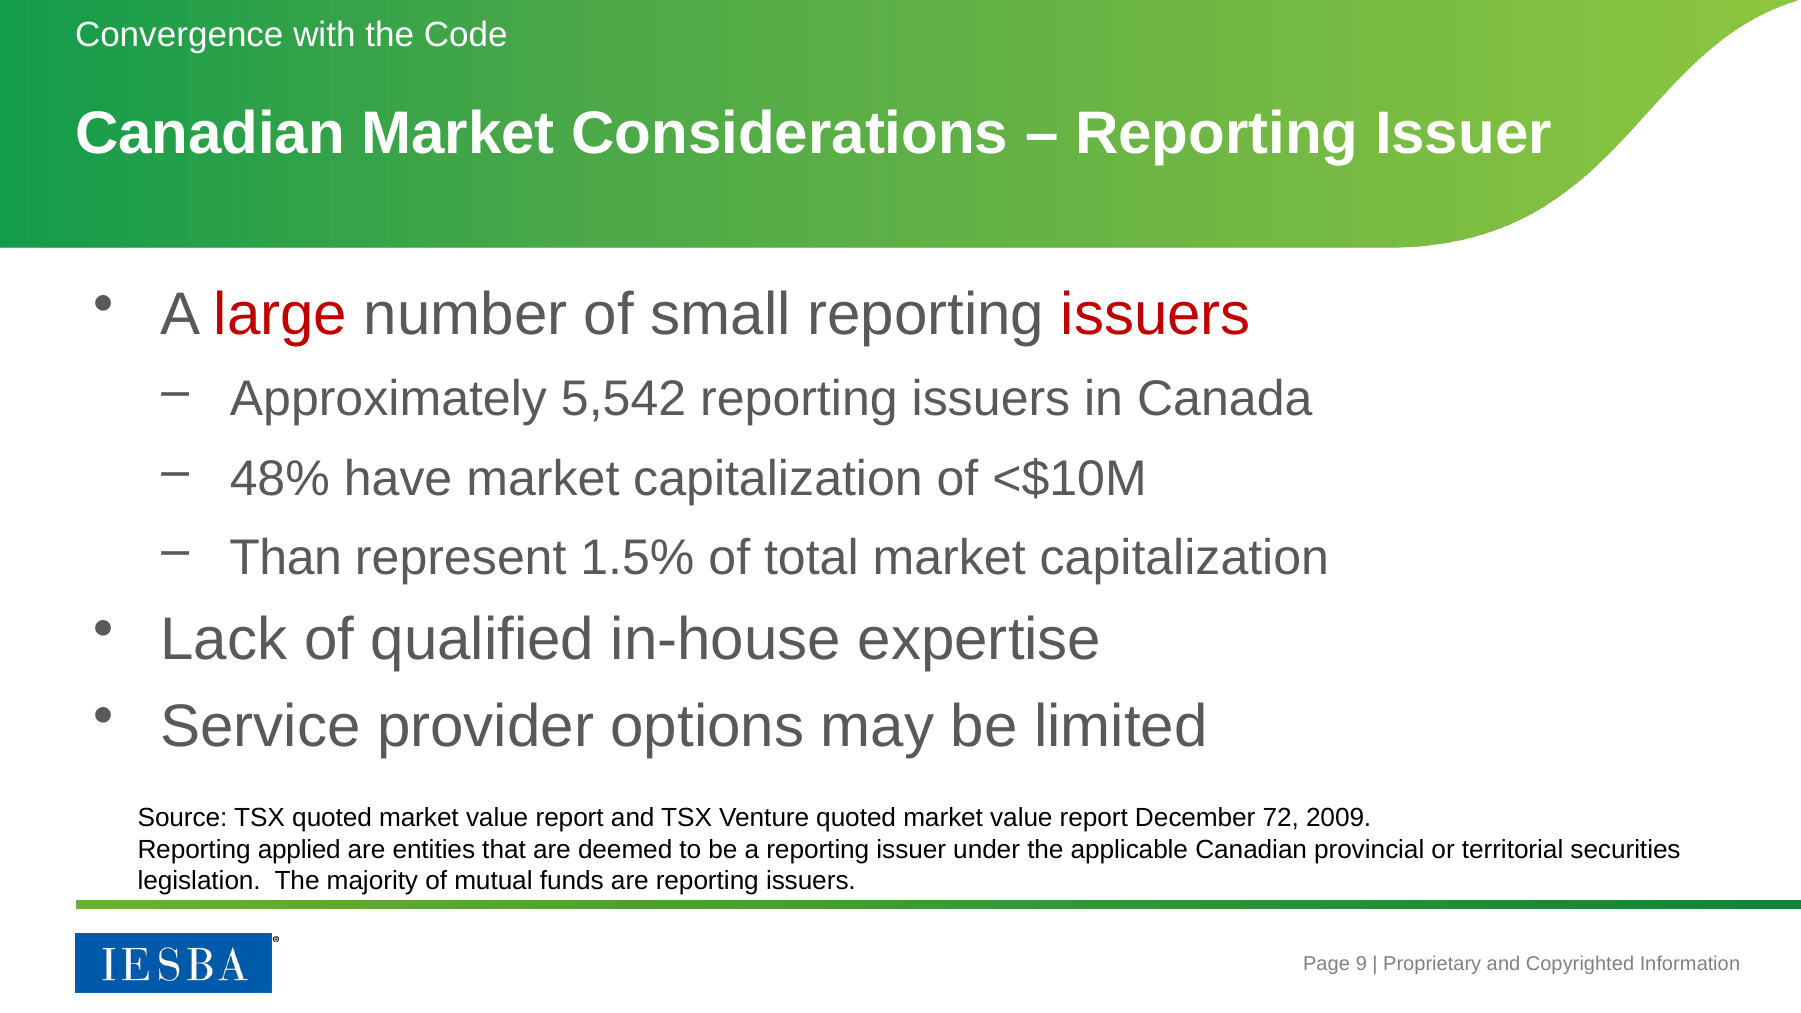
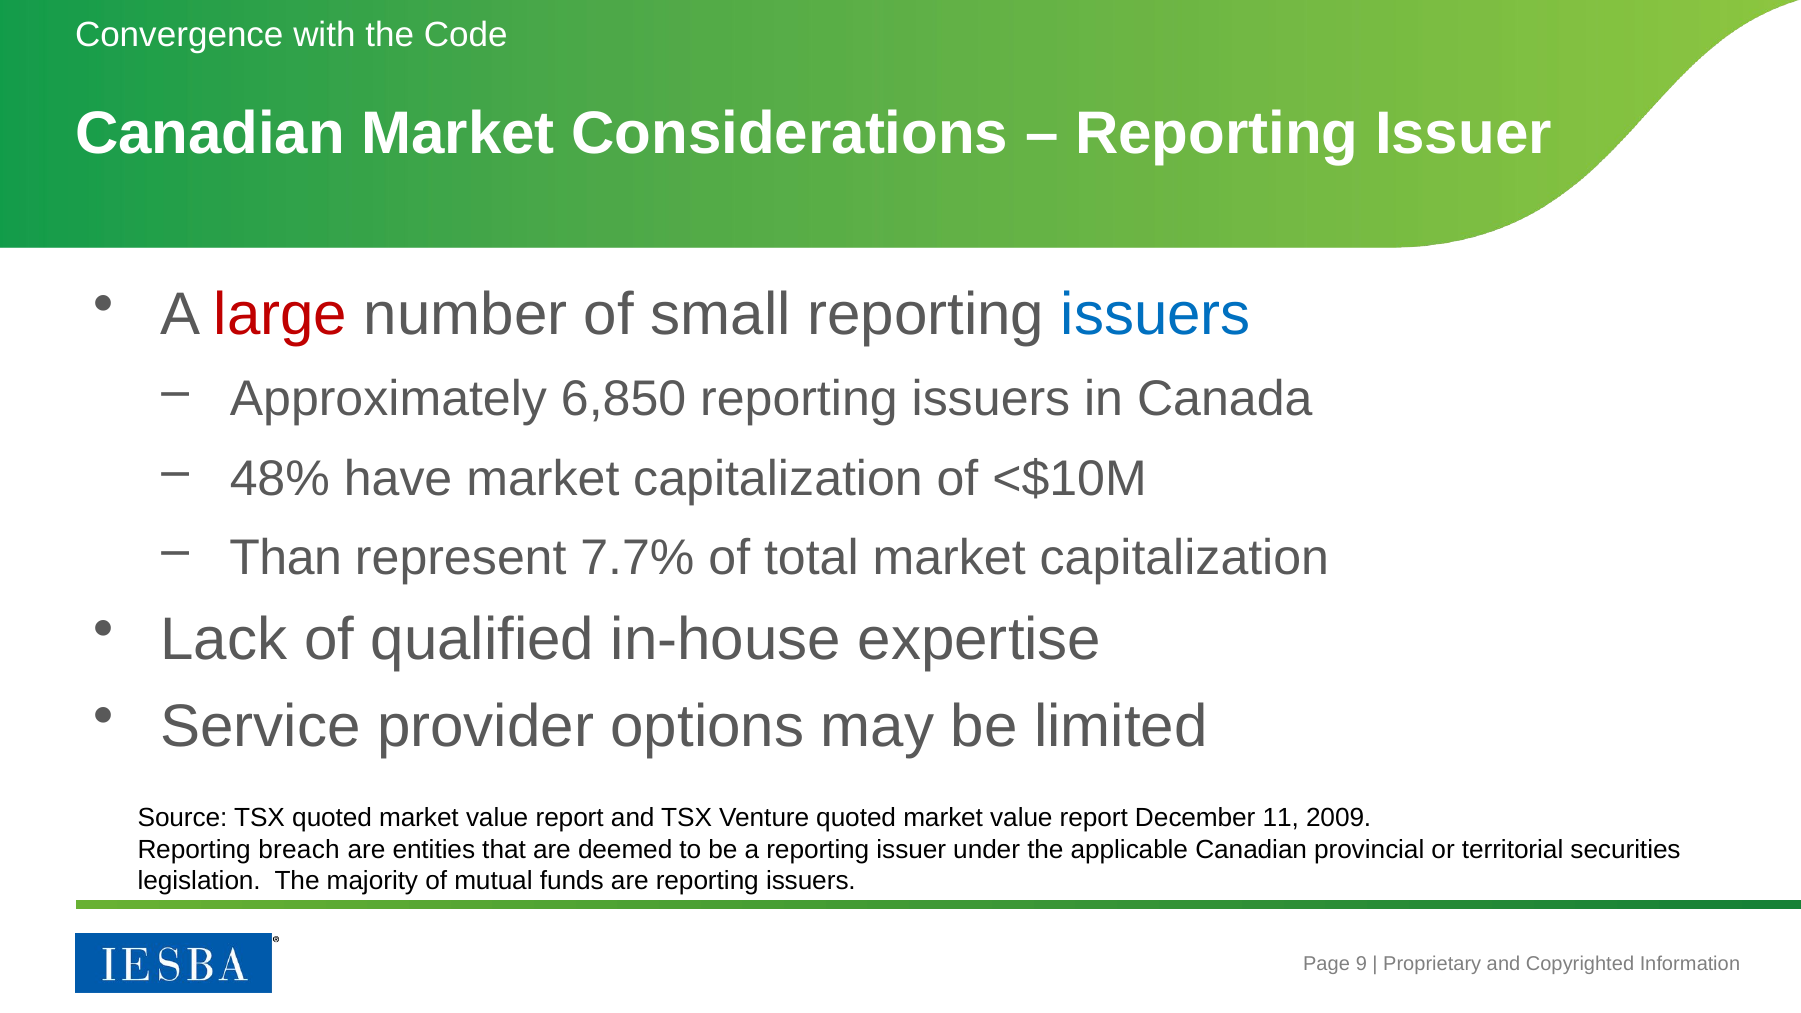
issuers at (1156, 314) colour: red -> blue
5,542: 5,542 -> 6,850
1.5%: 1.5% -> 7.7%
72: 72 -> 11
applied: applied -> breach
